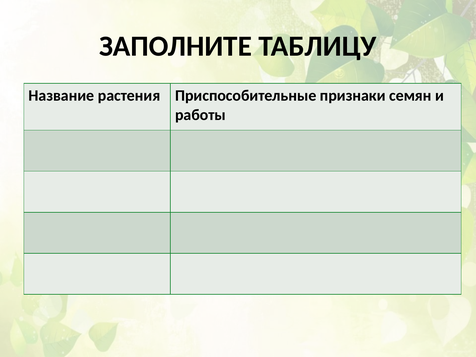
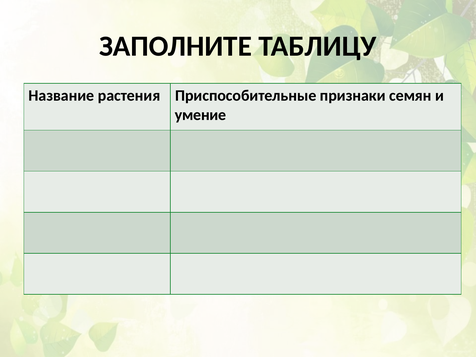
работы: работы -> умение
